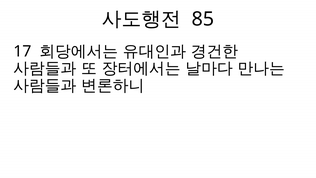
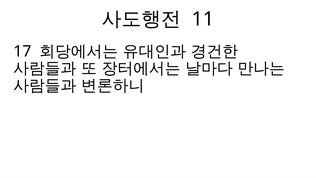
85: 85 -> 11
